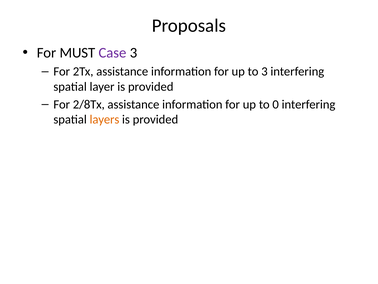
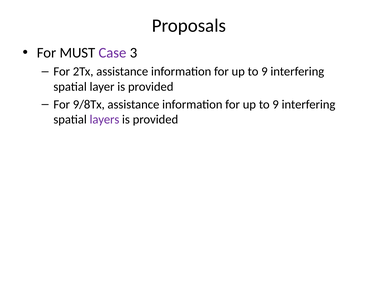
3 at (264, 71): 3 -> 9
2/8Tx: 2/8Tx -> 9/8Tx
0 at (276, 104): 0 -> 9
layers colour: orange -> purple
